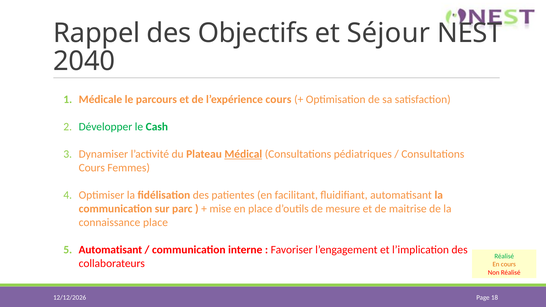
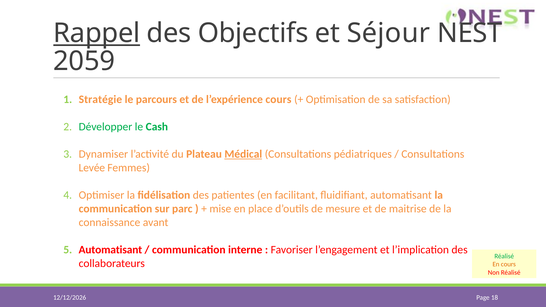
Rappel underline: none -> present
2040: 2040 -> 2059
Médicale: Médicale -> Stratégie
Cours at (92, 168): Cours -> Levée
connaissance place: place -> avant
